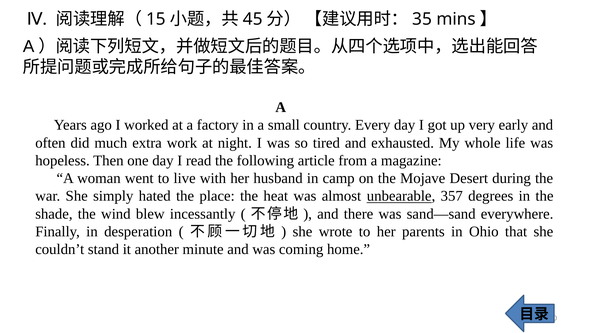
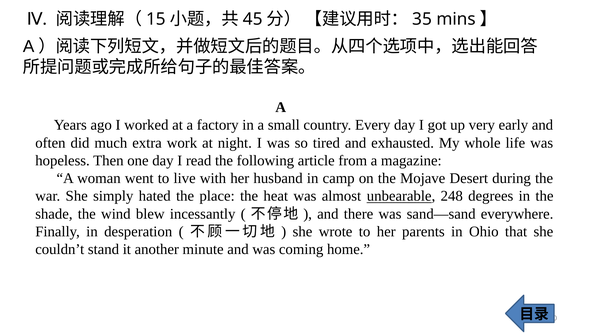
357: 357 -> 248
